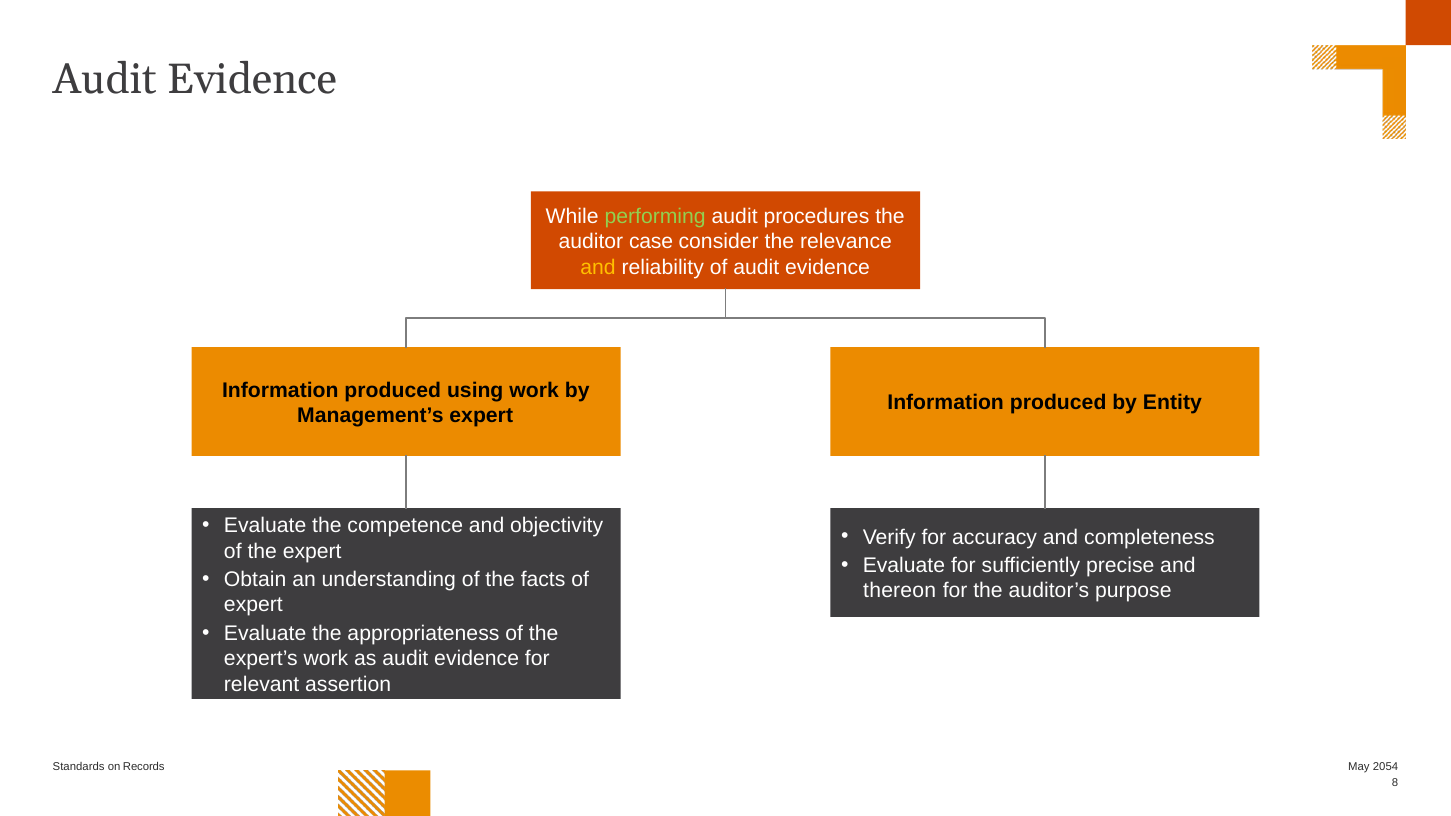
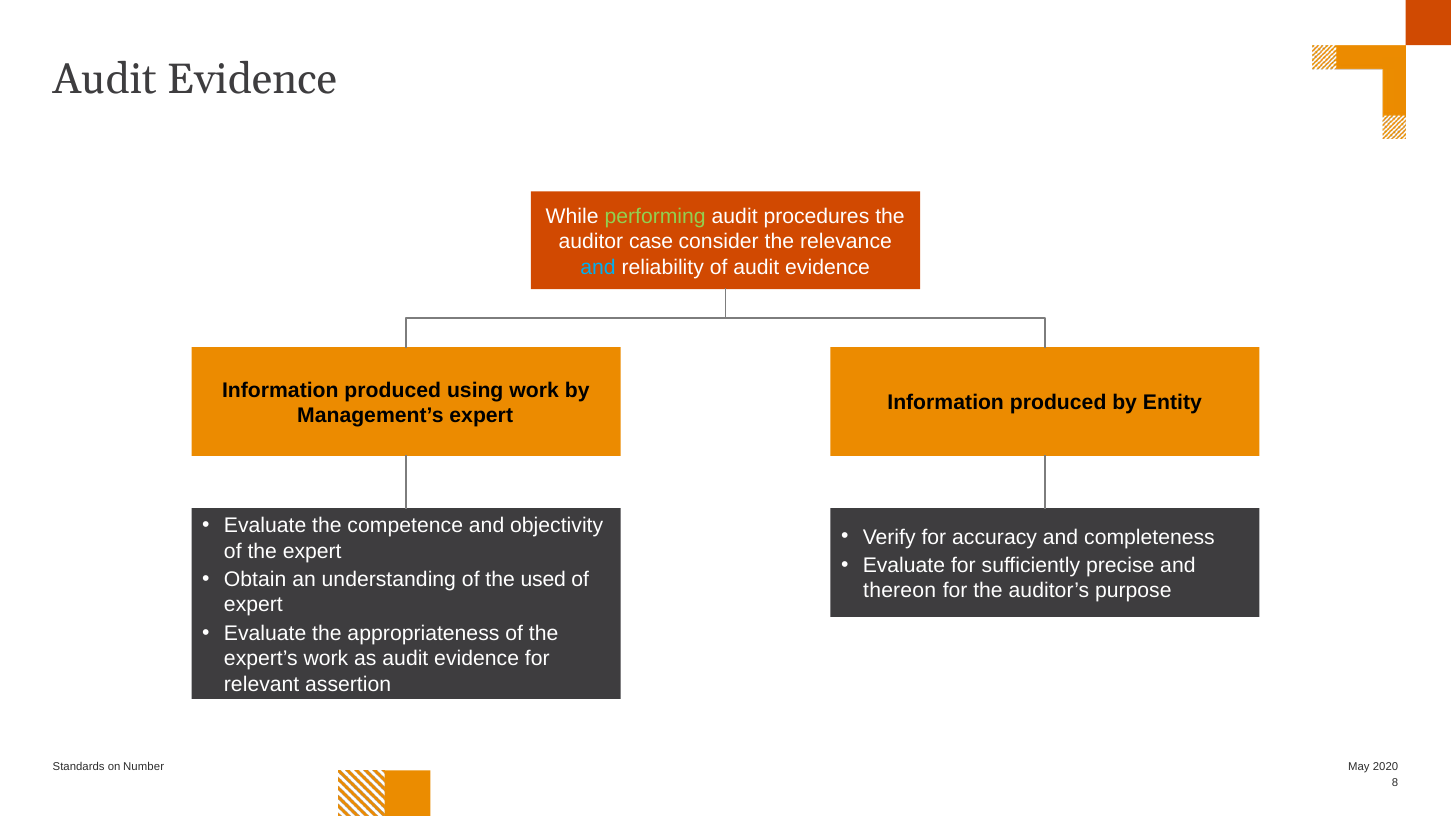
and at (598, 267) colour: yellow -> light blue
facts: facts -> used
Records: Records -> Number
2054: 2054 -> 2020
